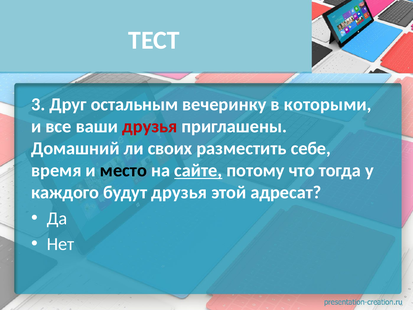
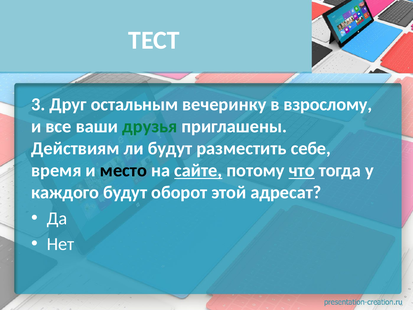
которыми: которыми -> взрослому
друзья at (150, 126) colour: red -> green
Домашний: Домашний -> Действиям
ли своих: своих -> будут
что underline: none -> present
будут друзья: друзья -> оборот
